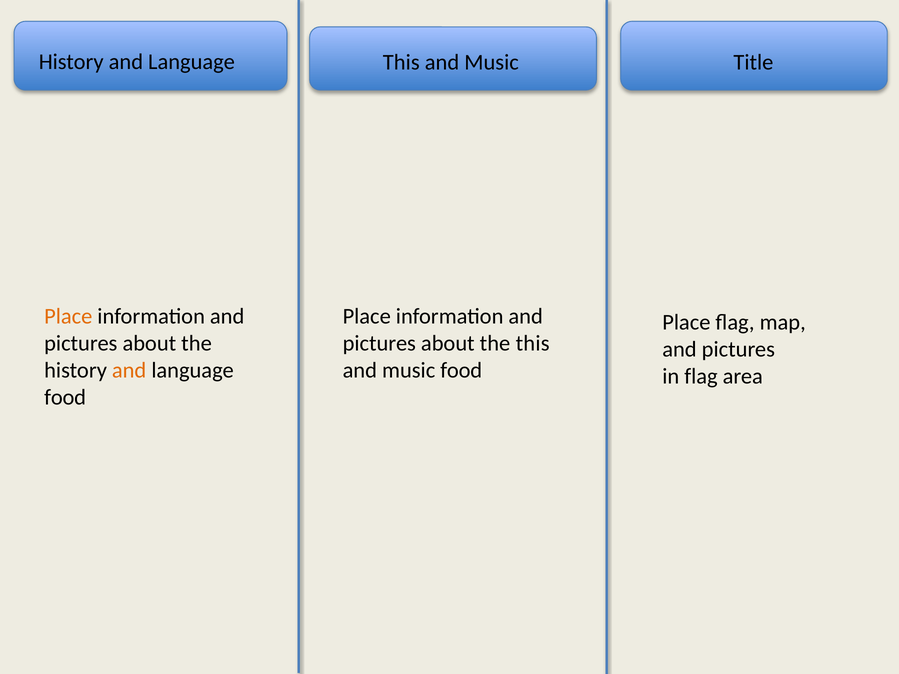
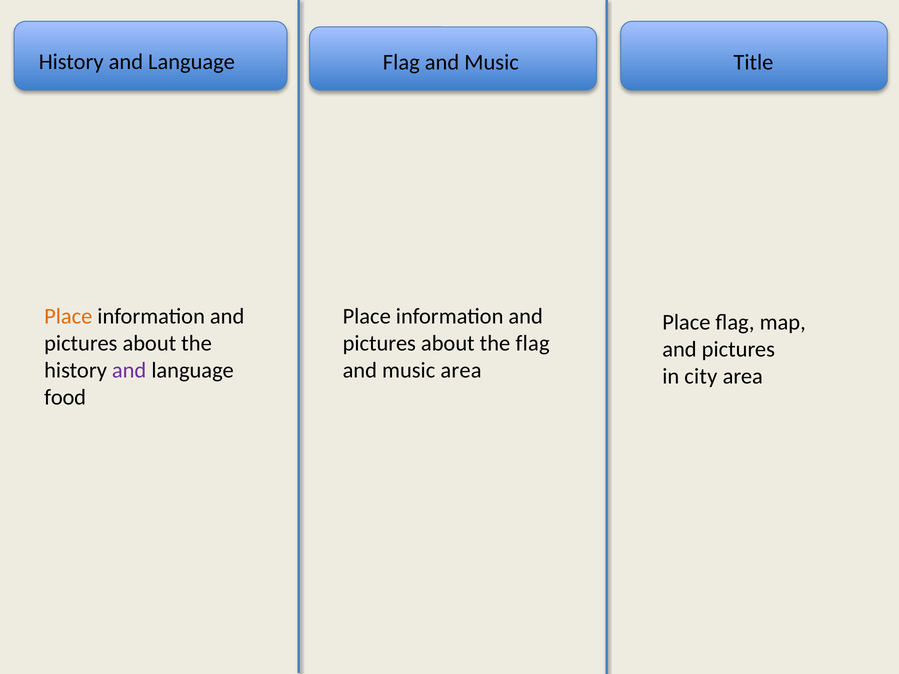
This at (401, 62): This -> Flag
the this: this -> flag
and at (129, 371) colour: orange -> purple
music food: food -> area
in flag: flag -> city
